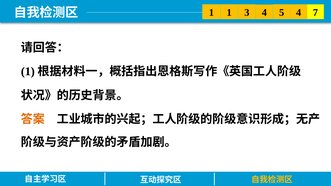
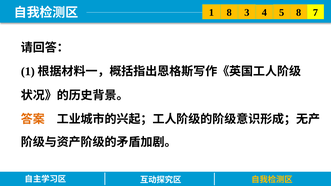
1 1: 1 -> 8
5 4: 4 -> 8
